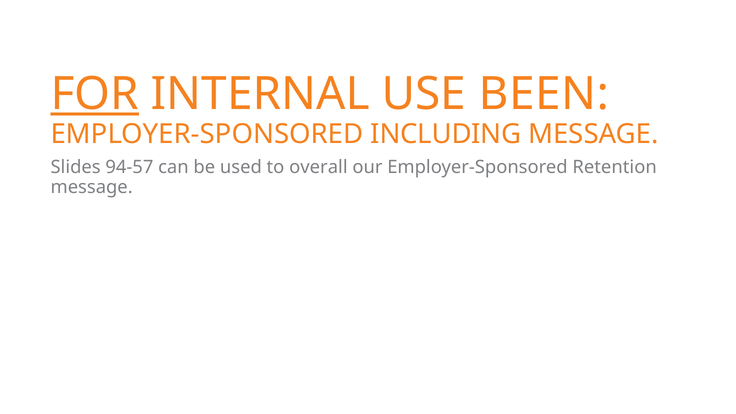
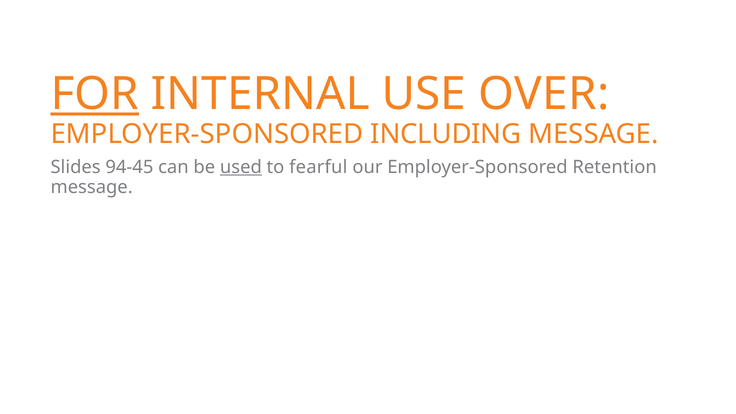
BEEN: BEEN -> OVER
94-57: 94-57 -> 94-45
used underline: none -> present
overall: overall -> fearful
